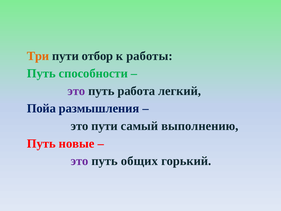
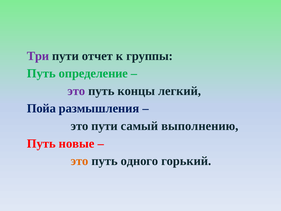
Три colour: orange -> purple
отбор: отбор -> отчет
работы: работы -> группы
способности: способности -> определение
работа: работа -> концы
это at (80, 161) colour: purple -> orange
общих: общих -> одного
